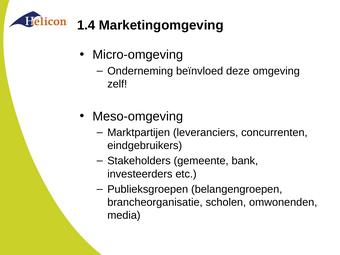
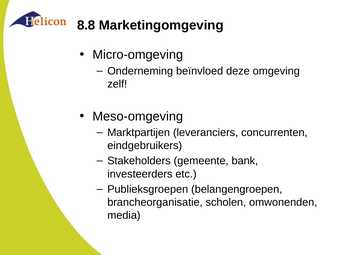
1.4: 1.4 -> 8.8
